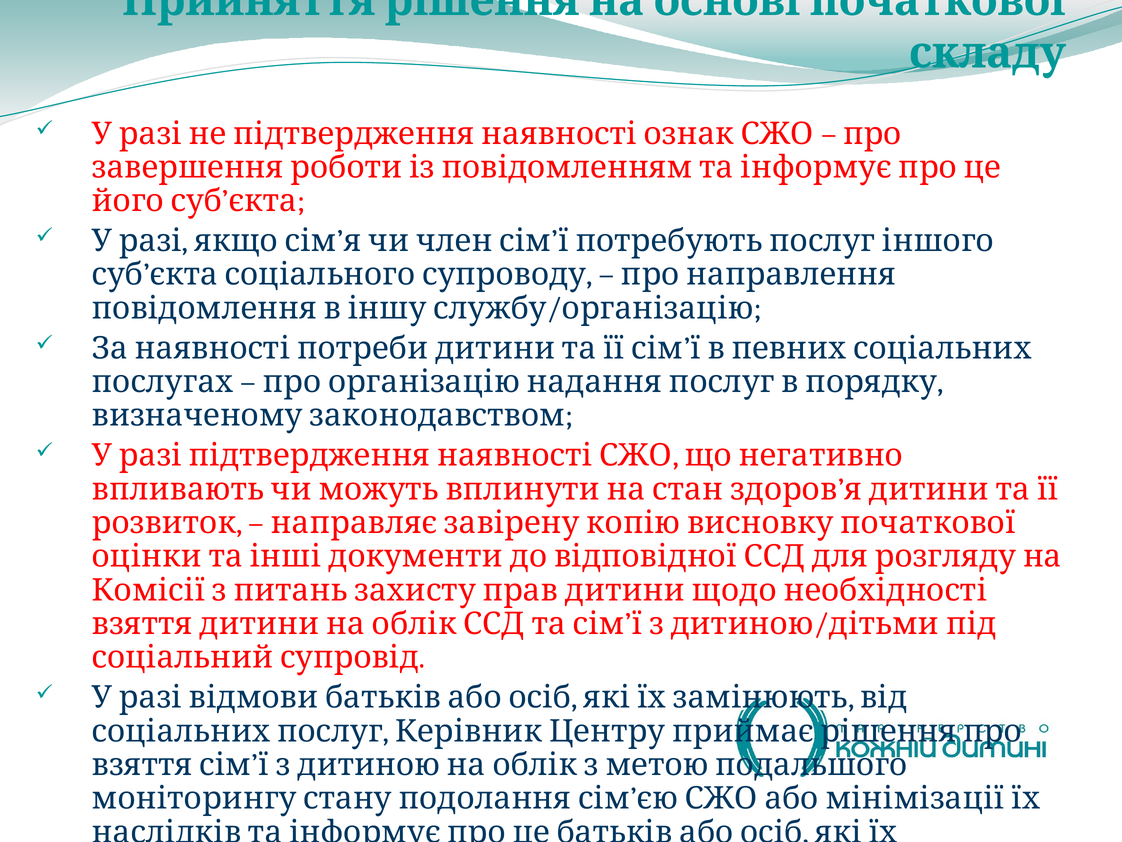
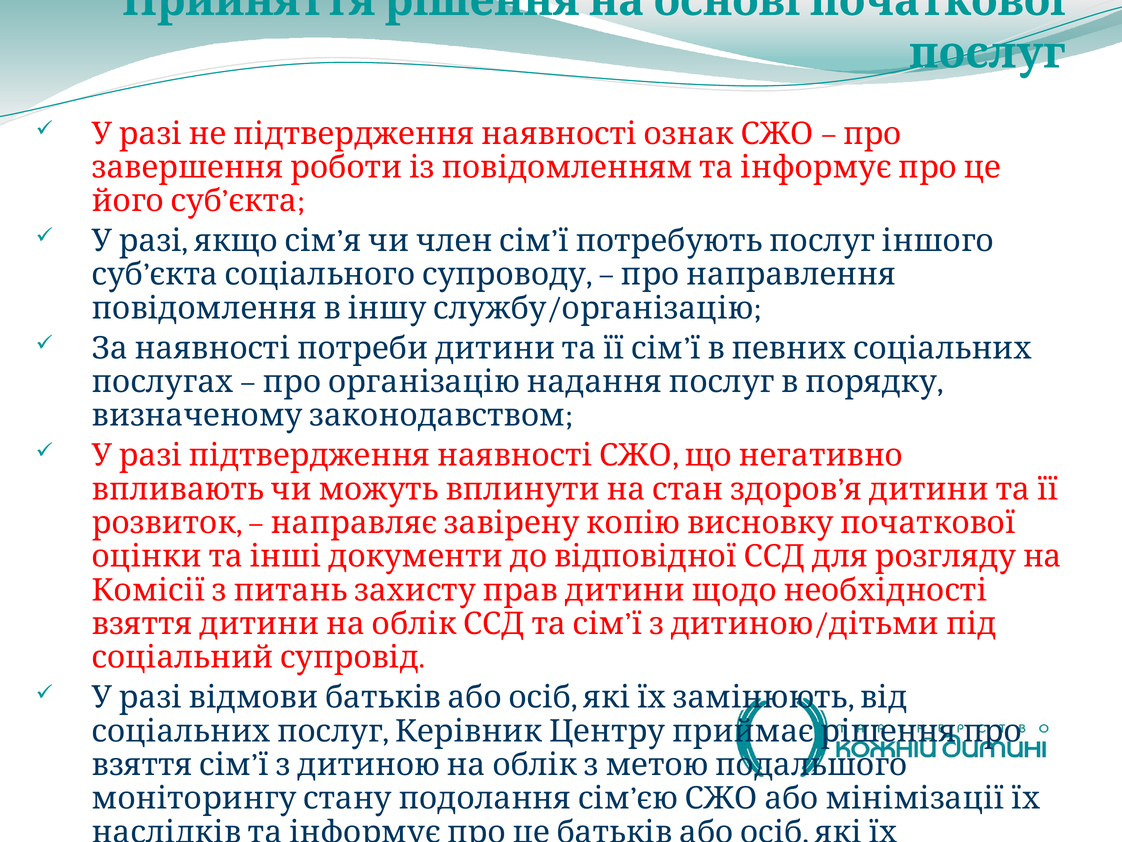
складу: складу -> послуг
